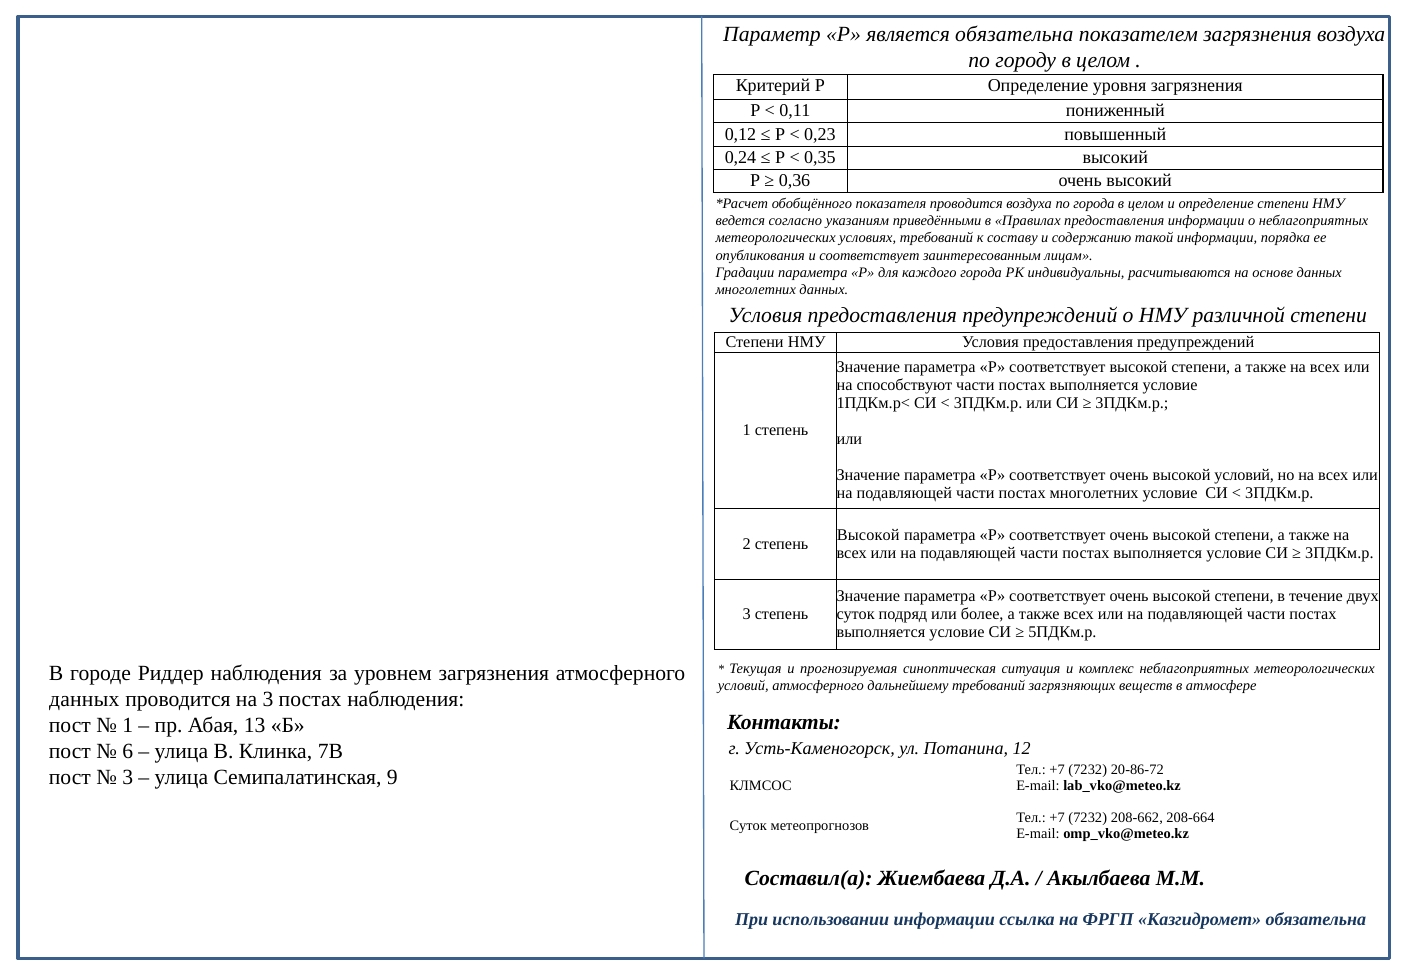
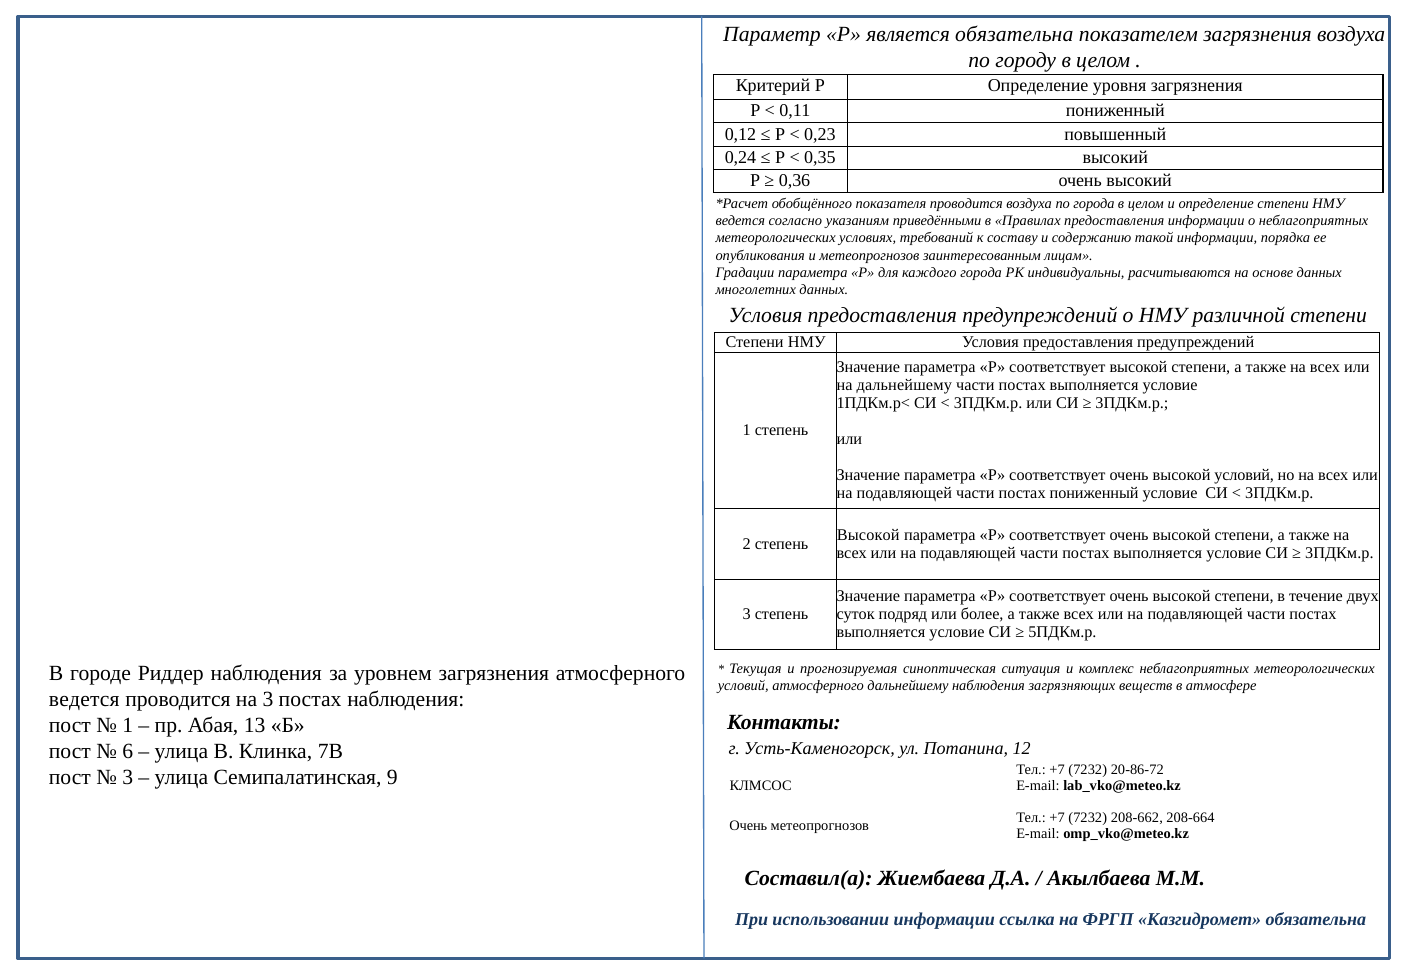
и соответствует: соответствует -> метеопрогнозов
на способствуют: способствуют -> дальнейшему
постах многолетних: многолетних -> пониженный
дальнейшему требований: требований -> наблюдения
данных at (84, 699): данных -> ведется
Суток at (748, 825): Суток -> Очень
